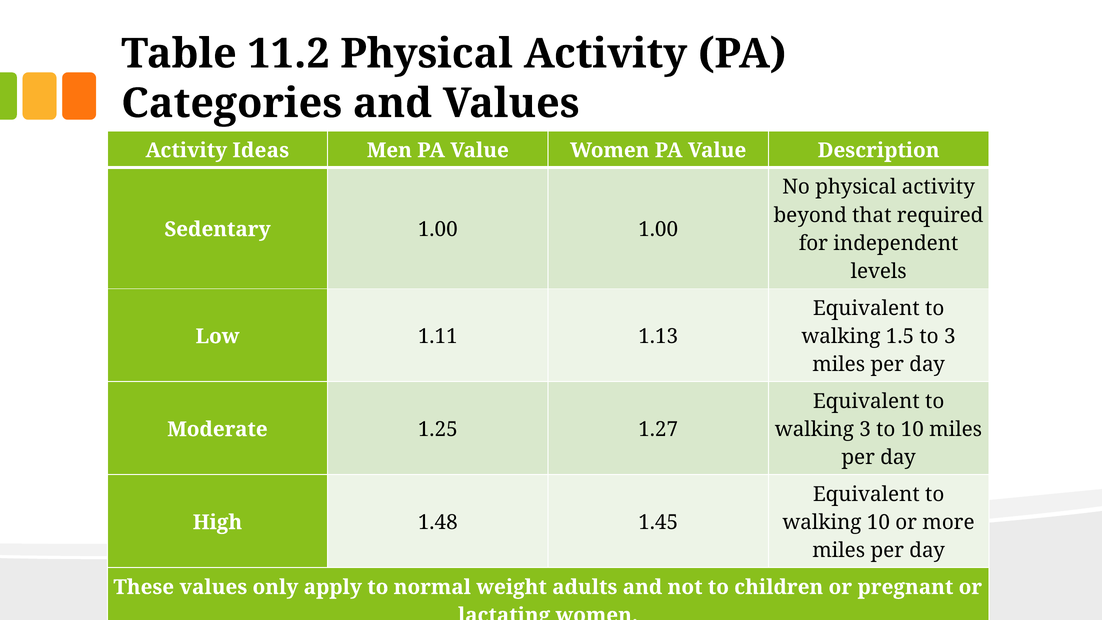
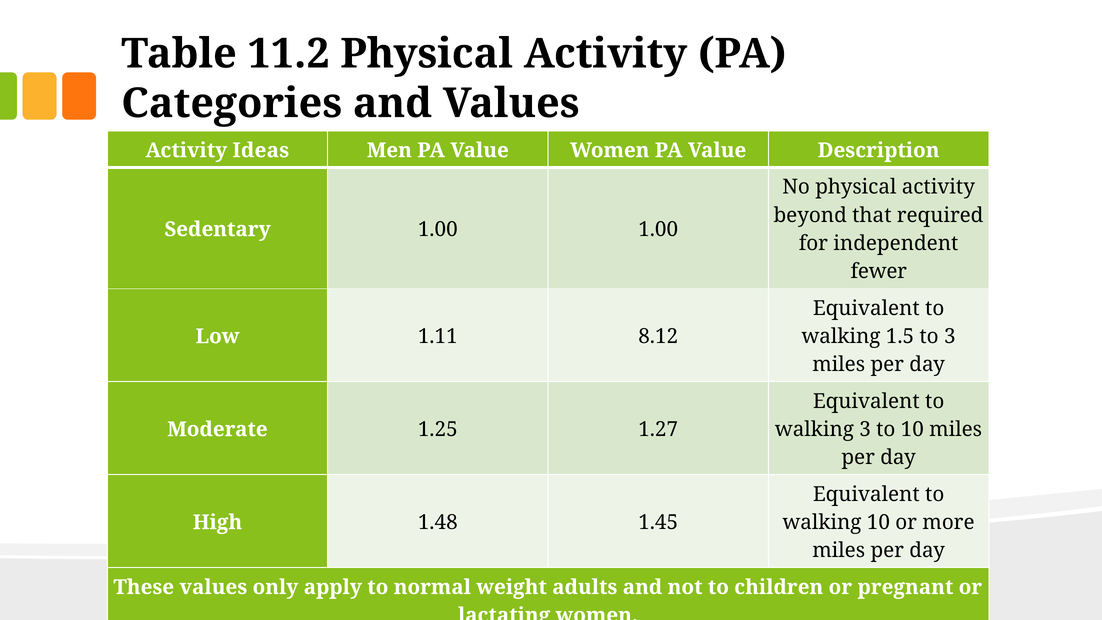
levels: levels -> fewer
1.13: 1.13 -> 8.12
